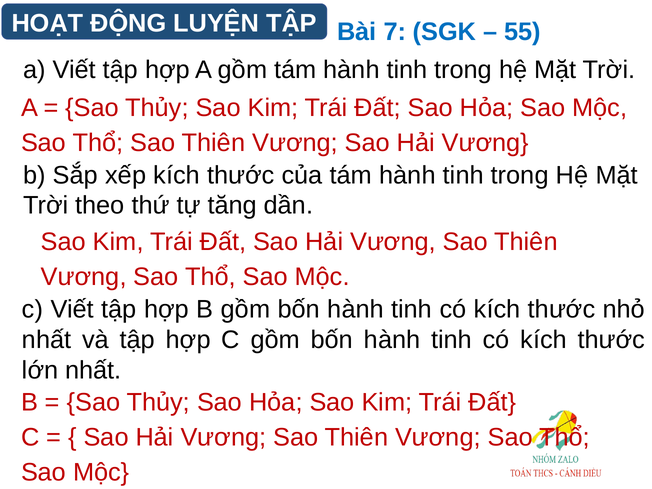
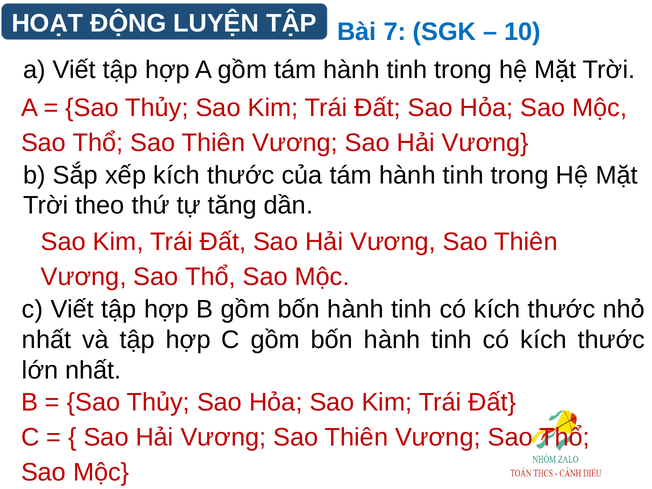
55: 55 -> 10
